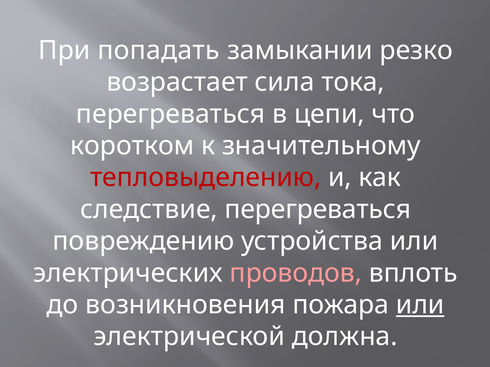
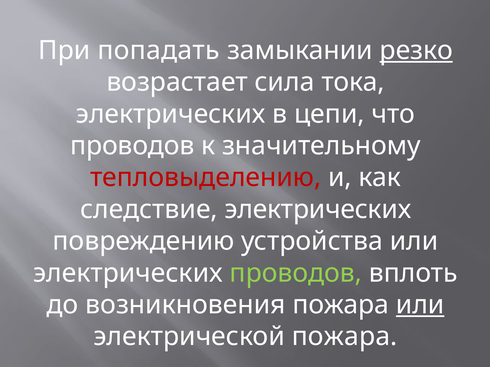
резко underline: none -> present
перегреваться at (171, 114): перегреваться -> электрических
коротком at (132, 146): коротком -> проводов
следствие перегреваться: перегреваться -> электрических
проводов at (296, 273) colour: pink -> light green
электрической должна: должна -> пожара
